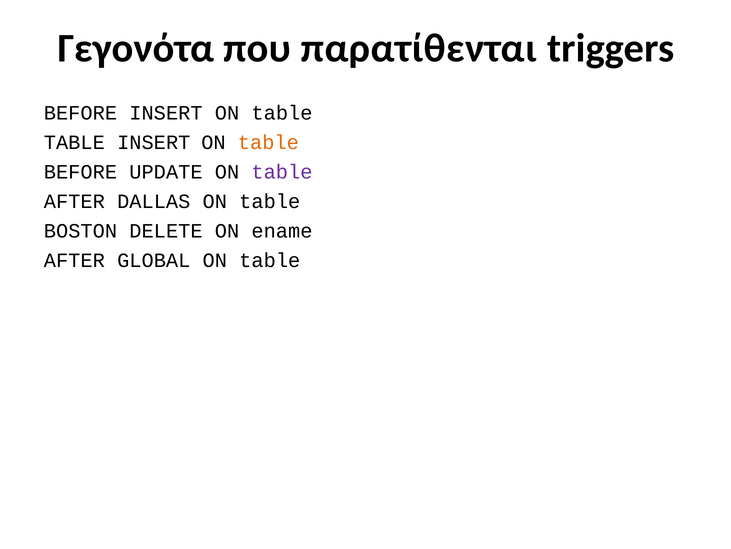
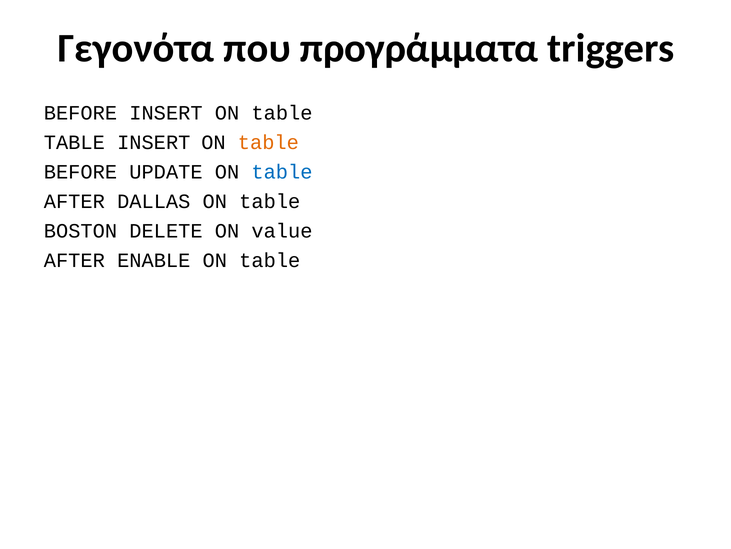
παρατίθενται: παρατίθενται -> προγράμματα
table at (282, 172) colour: purple -> blue
ename: ename -> value
GLOBAL: GLOBAL -> ENABLE
